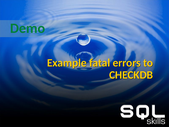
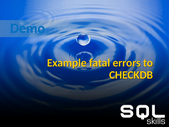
Demo colour: green -> blue
